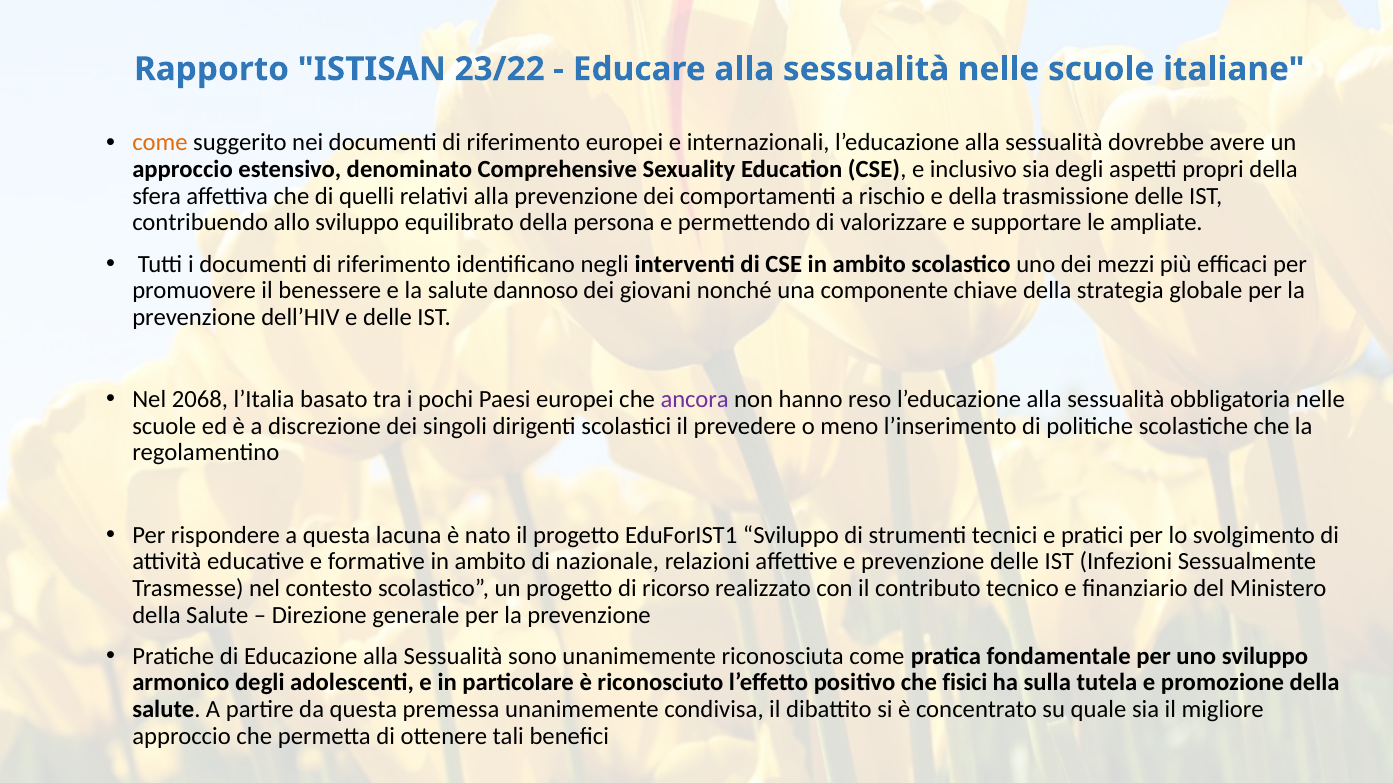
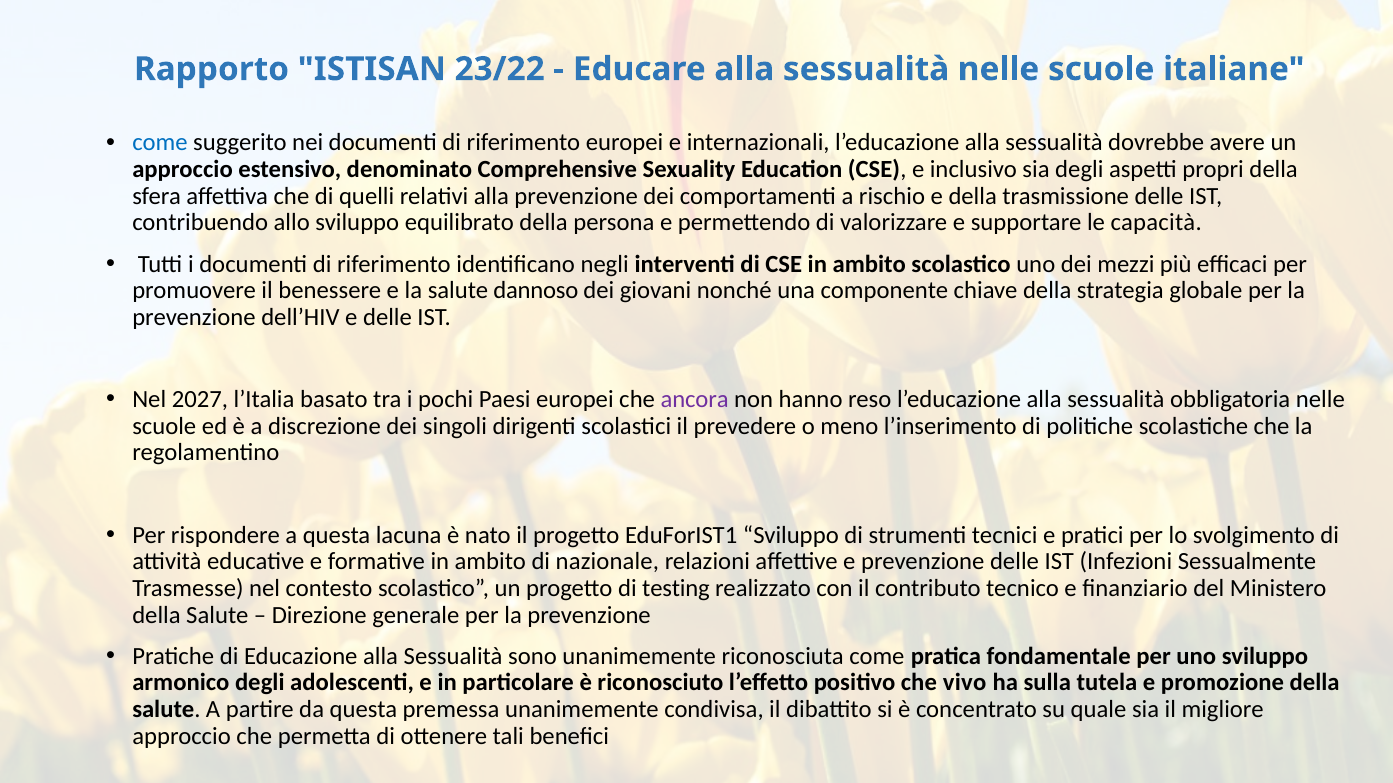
come at (160, 143) colour: orange -> blue
ampliate: ampliate -> capacità
2068: 2068 -> 2027
ricorso: ricorso -> testing
fisici: fisici -> vivo
